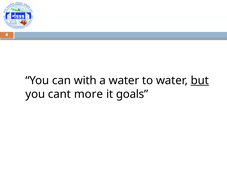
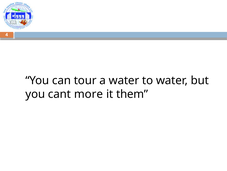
with: with -> tour
but underline: present -> none
goals: goals -> them
